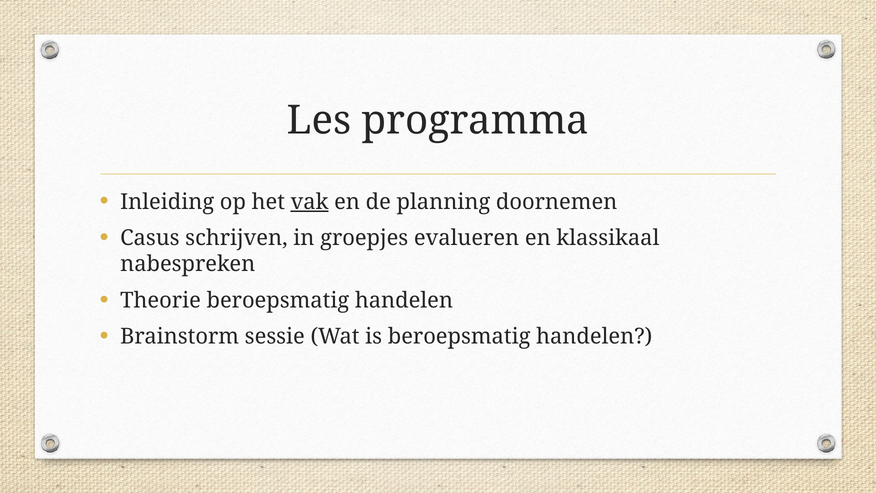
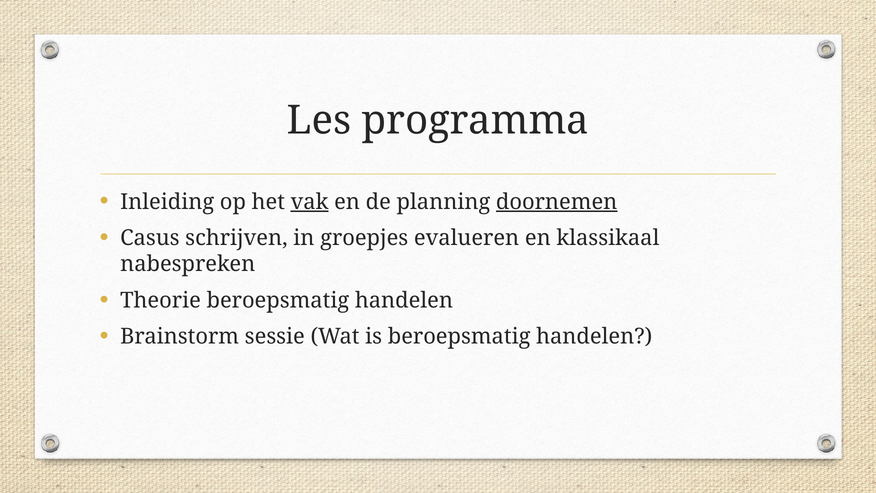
doornemen underline: none -> present
